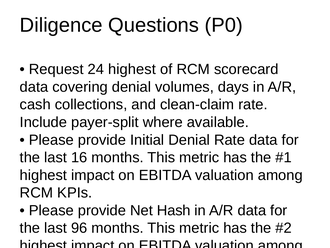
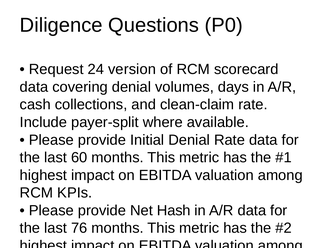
24 highest: highest -> version
16: 16 -> 60
96: 96 -> 76
